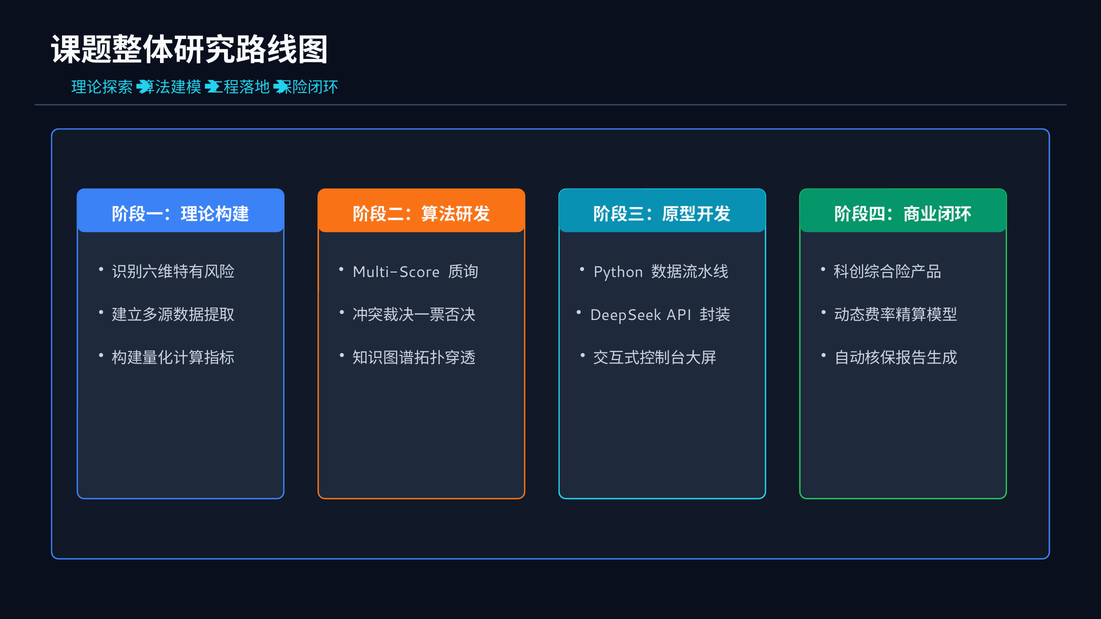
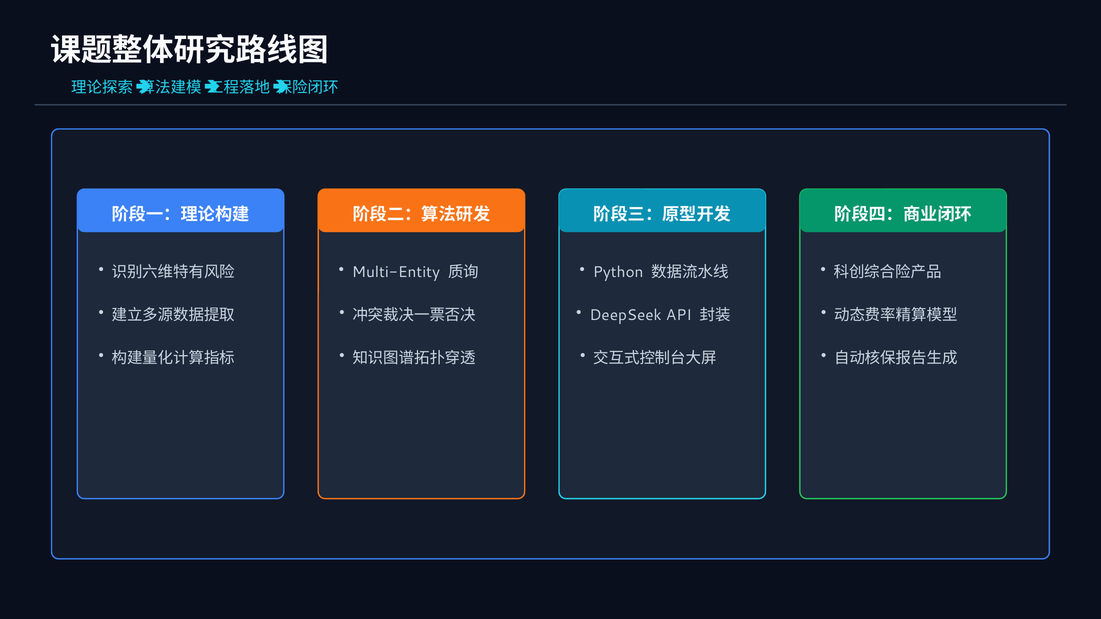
Multi-Score: Multi-Score -> Multi-Entity
